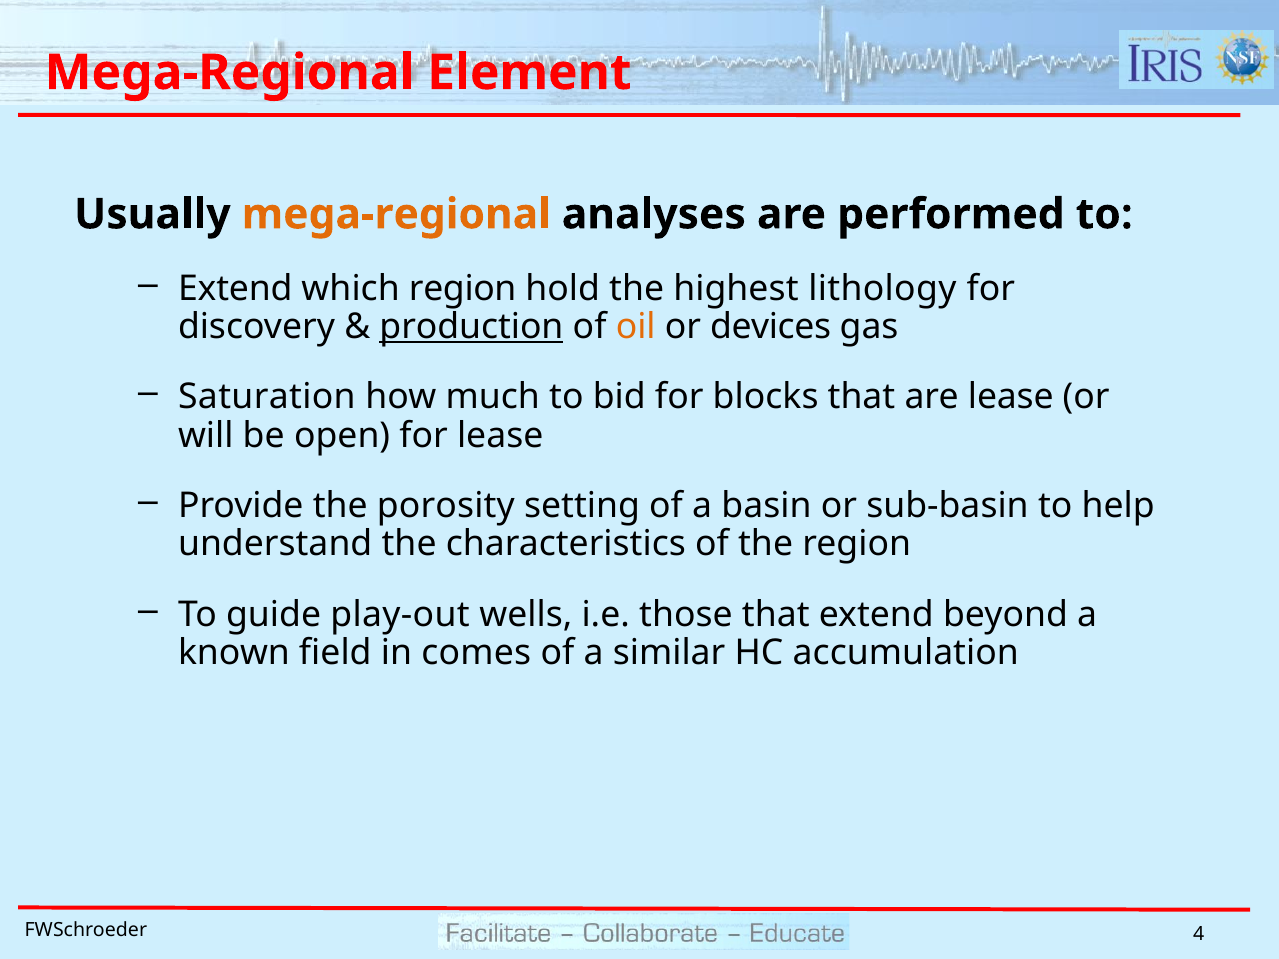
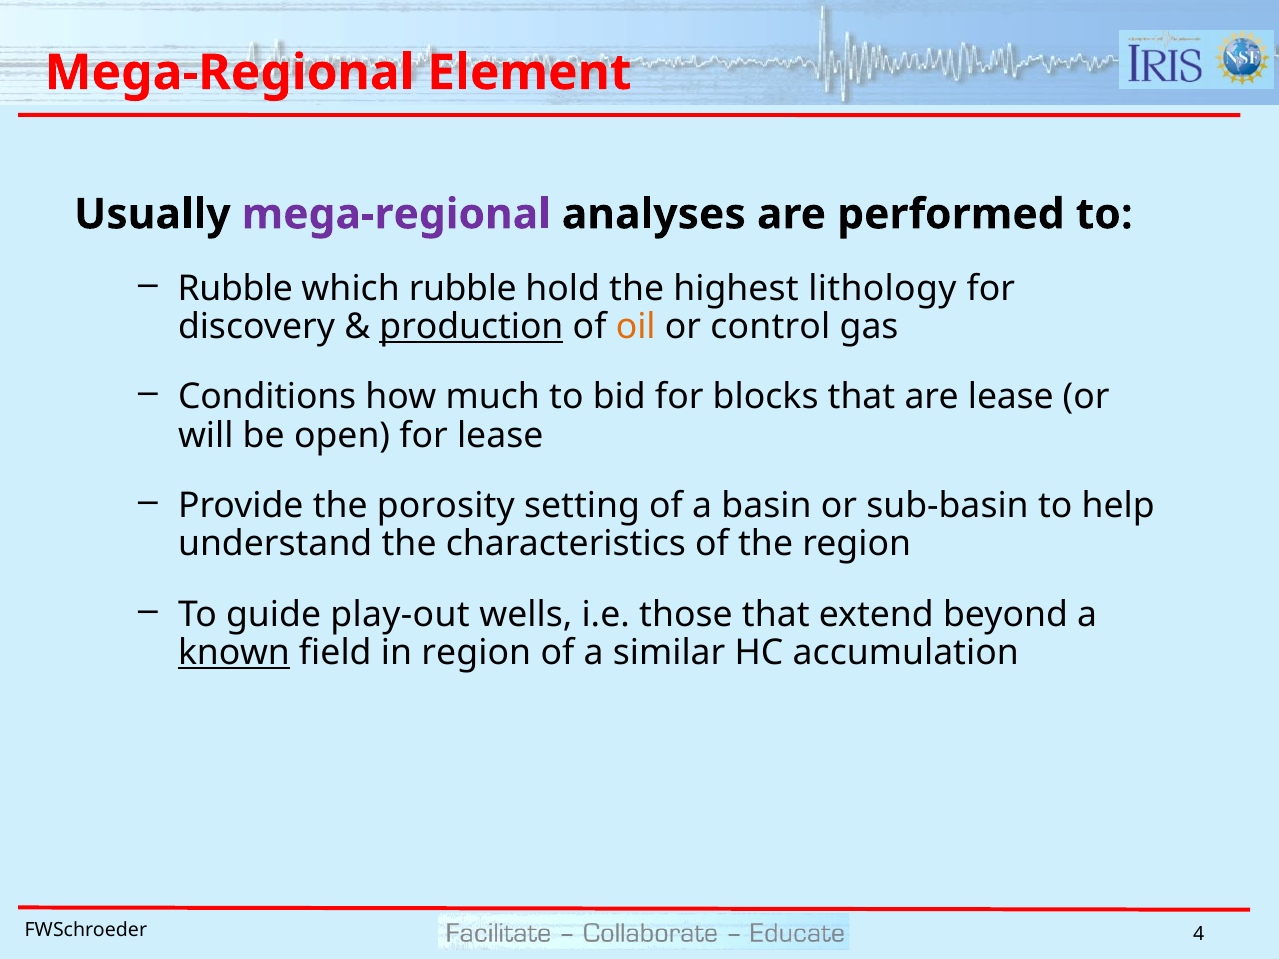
mega-regional at (396, 214) colour: orange -> purple
Extend at (235, 289): Extend -> Rubble
which region: region -> rubble
devices: devices -> control
Saturation: Saturation -> Conditions
known underline: none -> present
in comes: comes -> region
